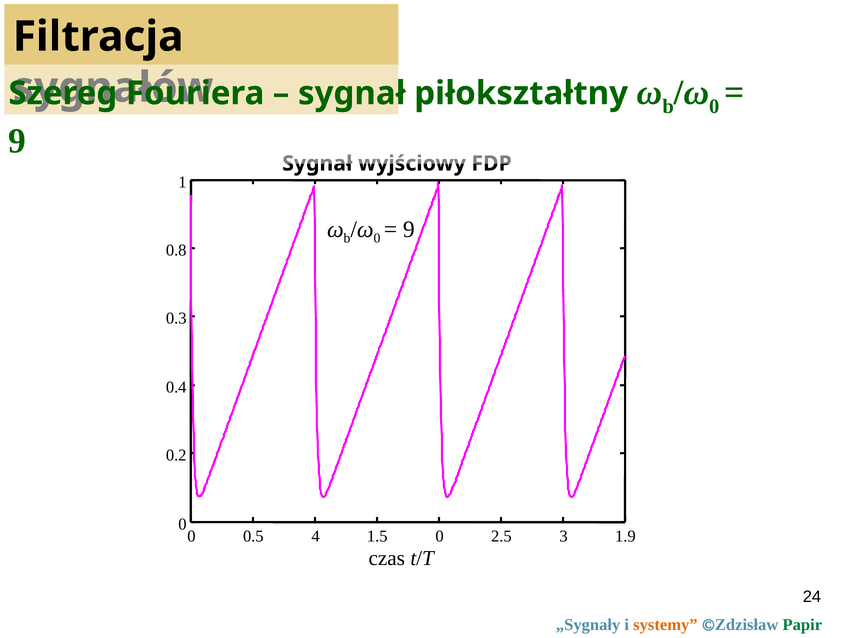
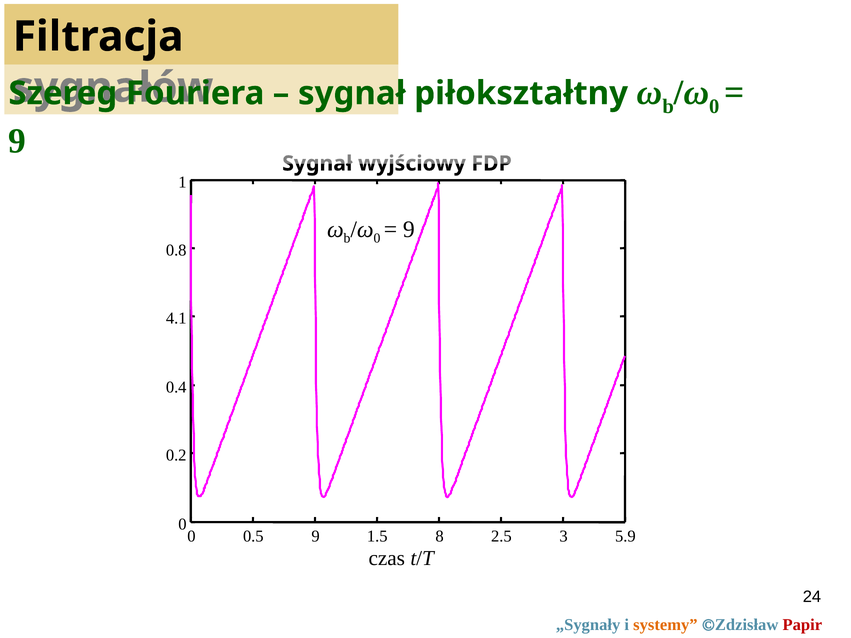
0.3: 0.3 -> 4.1
0.5 4: 4 -> 9
1.5 0: 0 -> 8
1.9: 1.9 -> 5.9
Papir colour: green -> red
